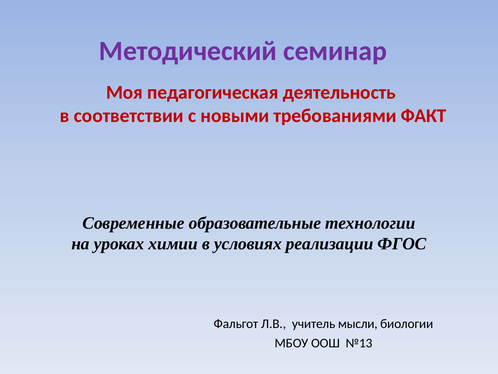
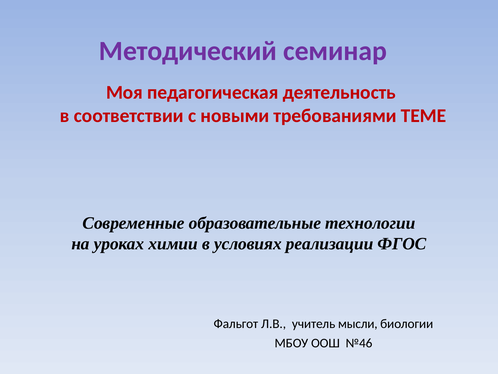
ФАКТ: ФАКТ -> ТЕМЕ
№13: №13 -> №46
